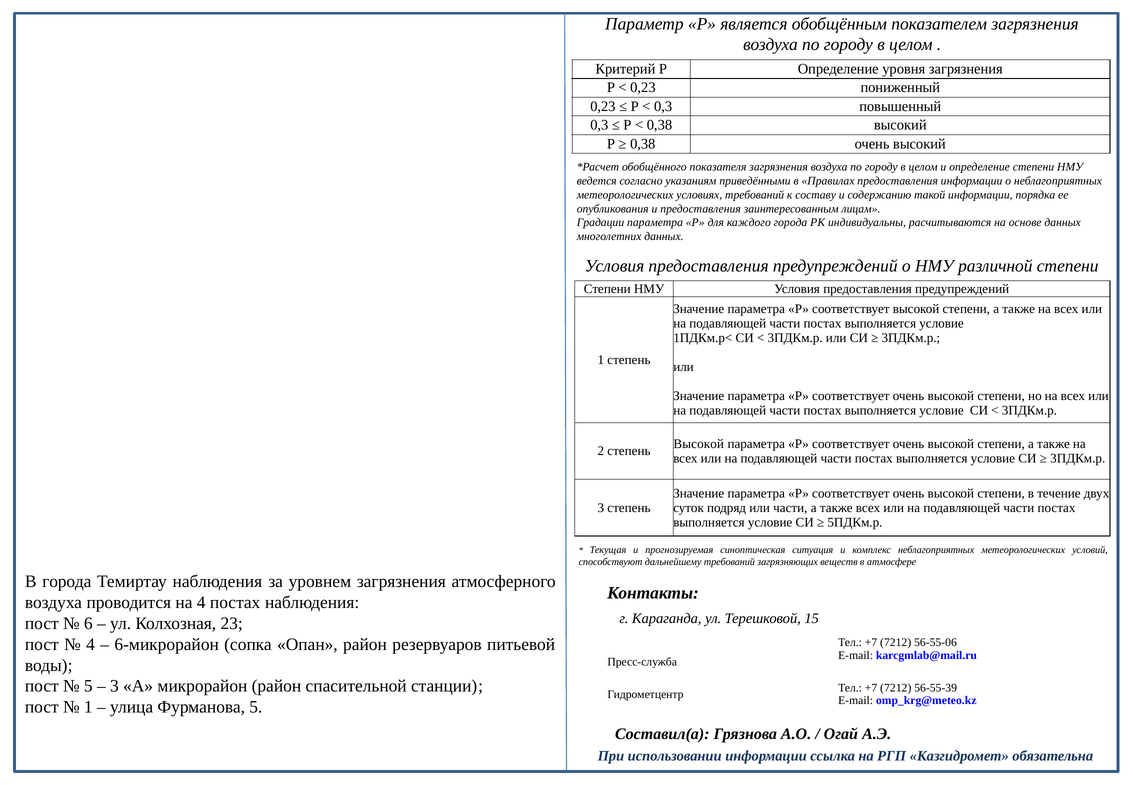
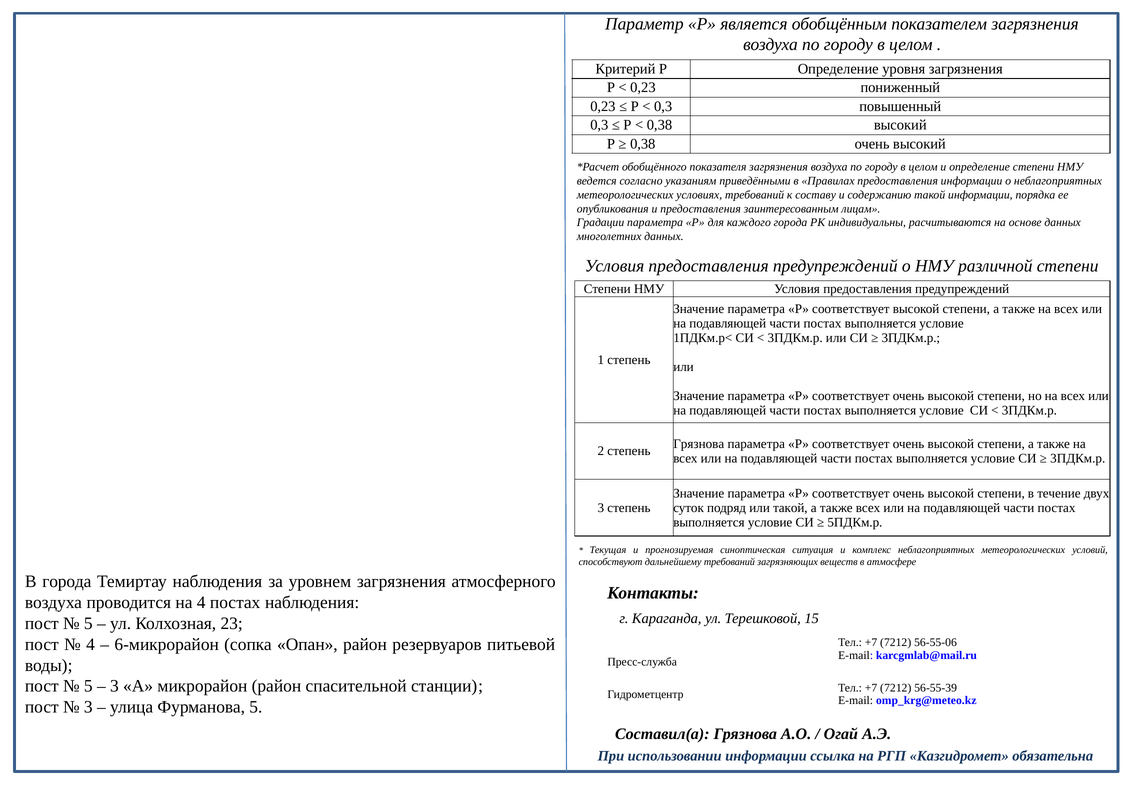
Высокой at (699, 443): Высокой -> Грязнова
или части: части -> такой
6 at (88, 623): 6 -> 5
1 at (88, 707): 1 -> 3
